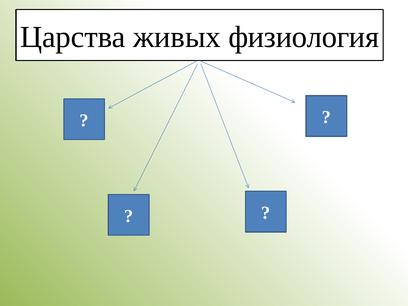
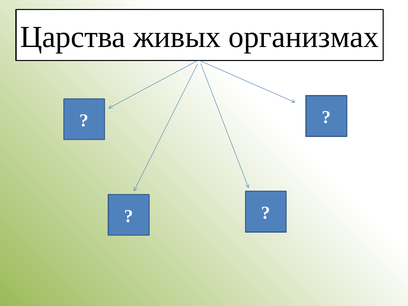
физиология: физиология -> организмах
